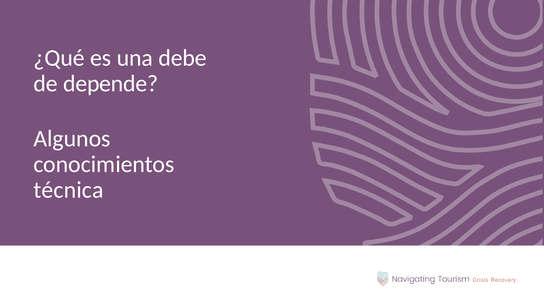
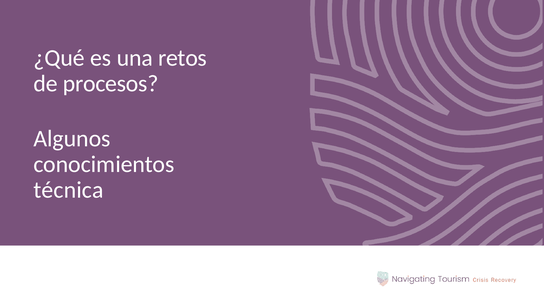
debe: debe -> retos
depende: depende -> procesos
